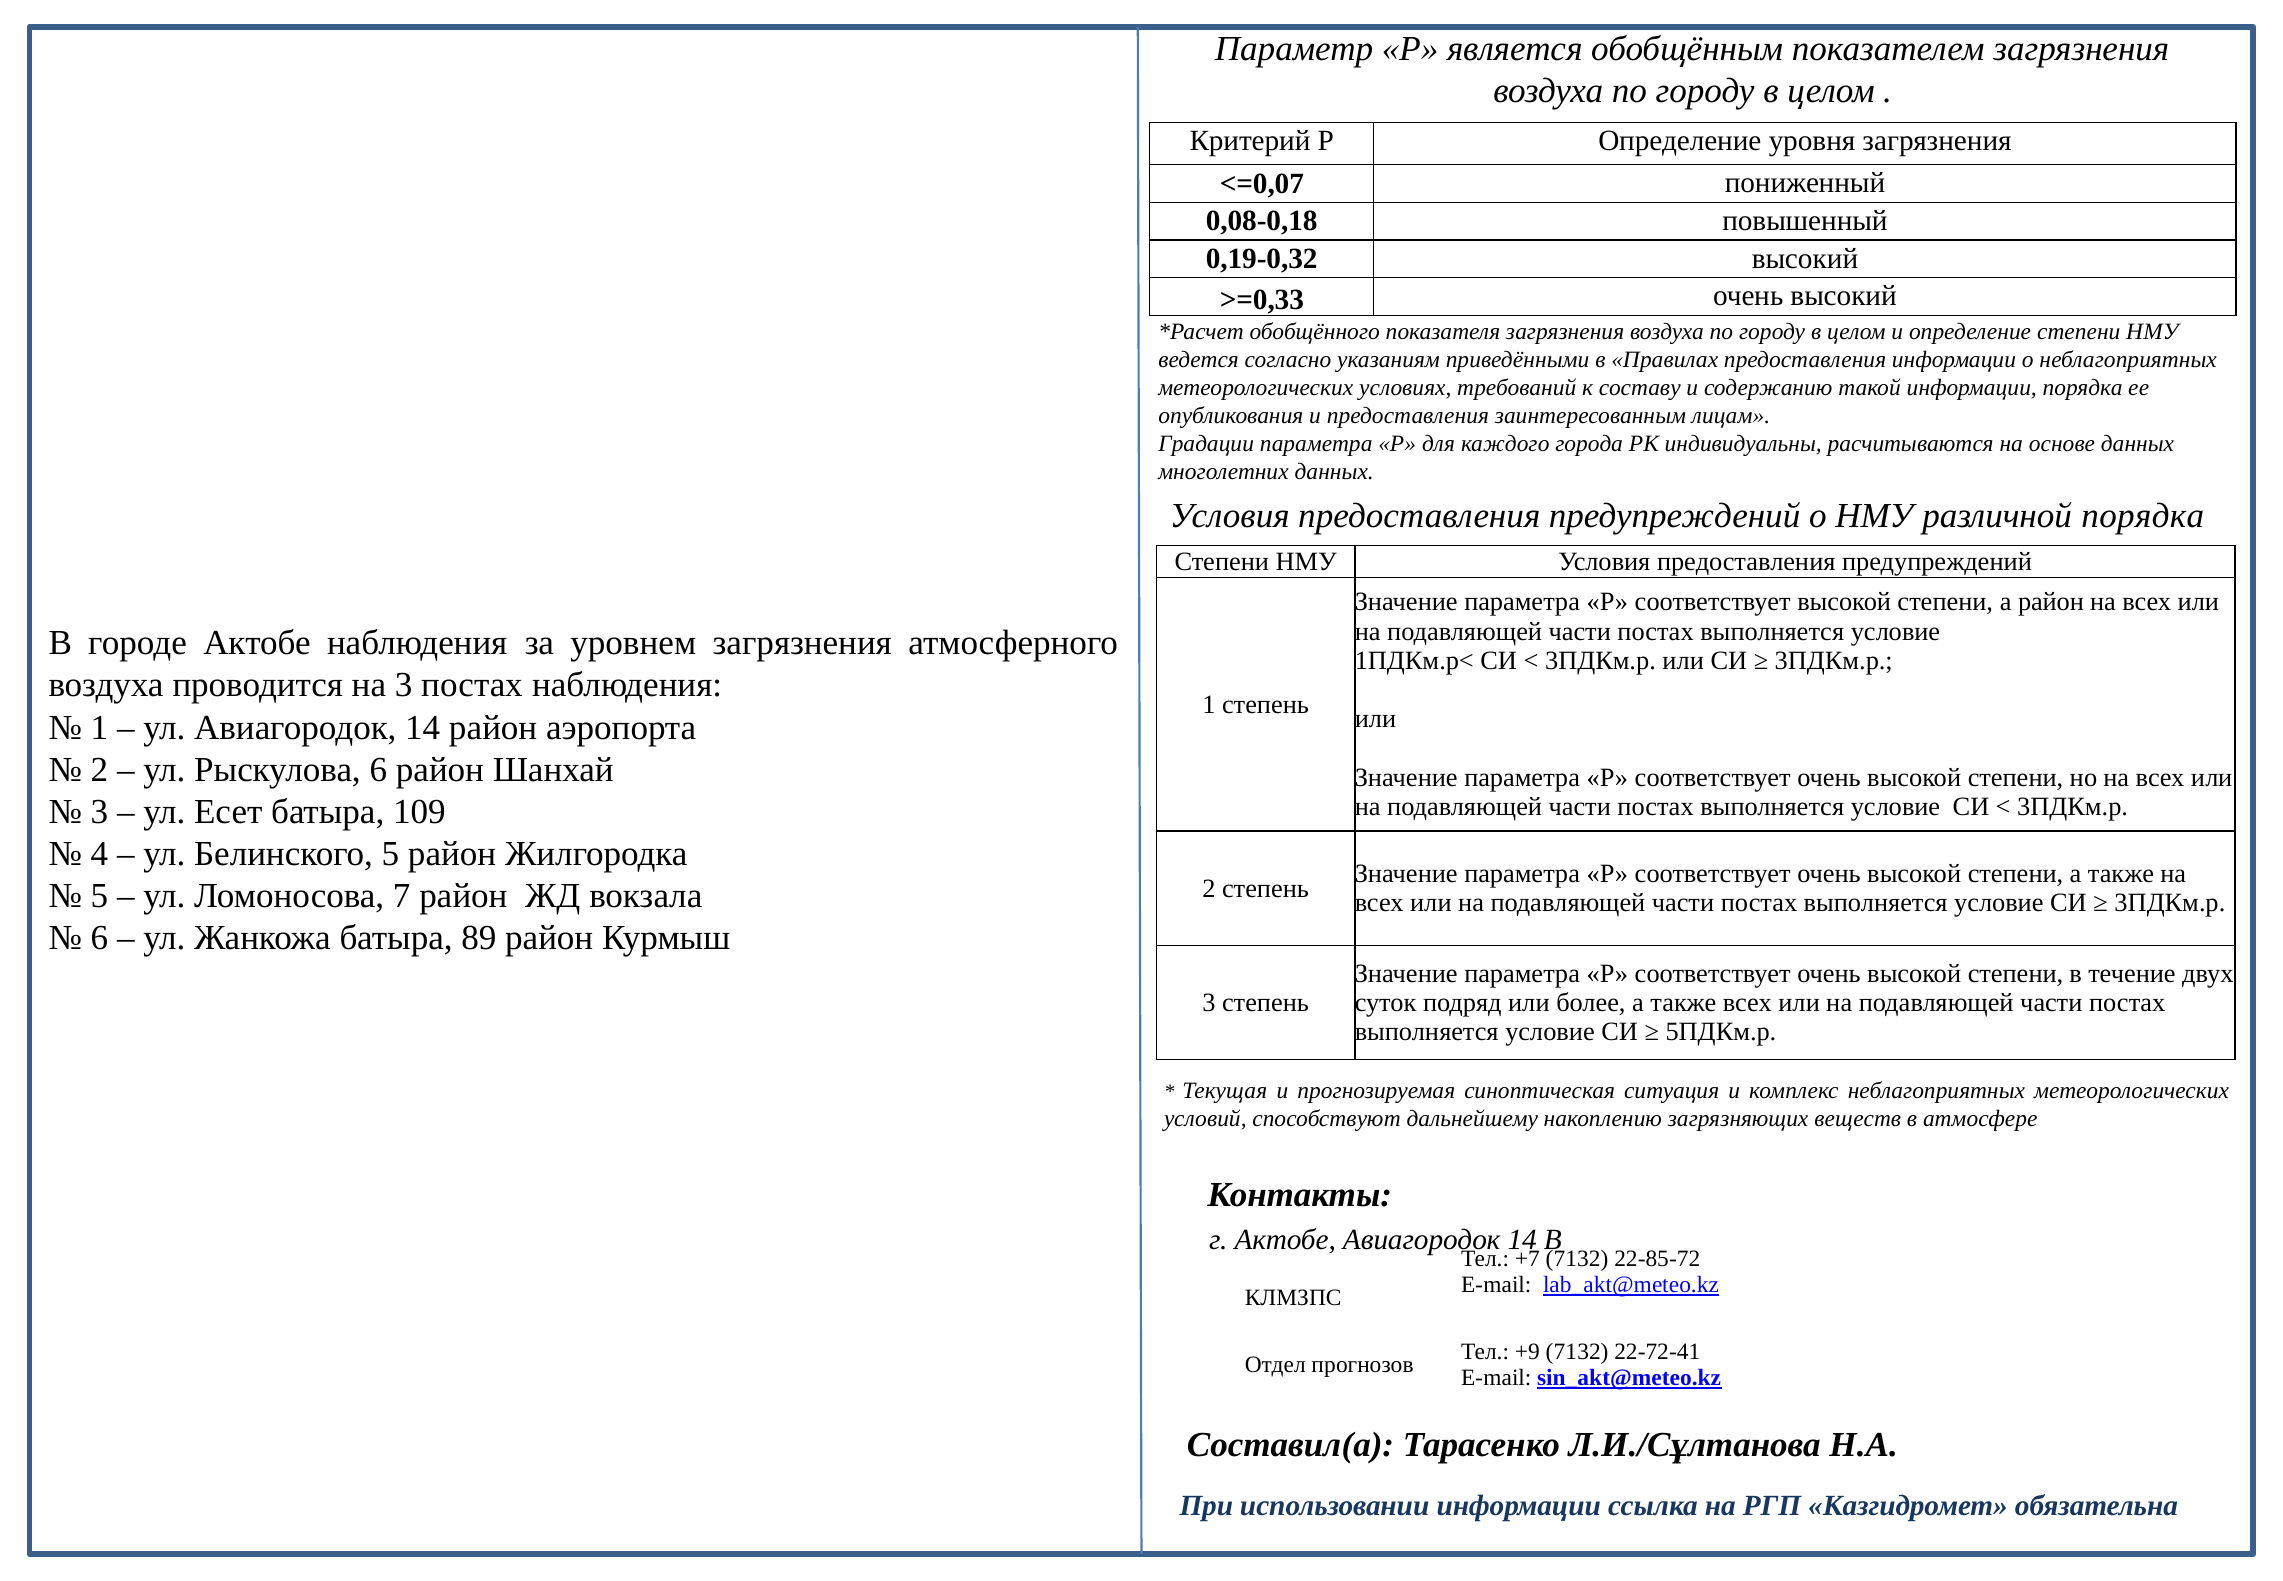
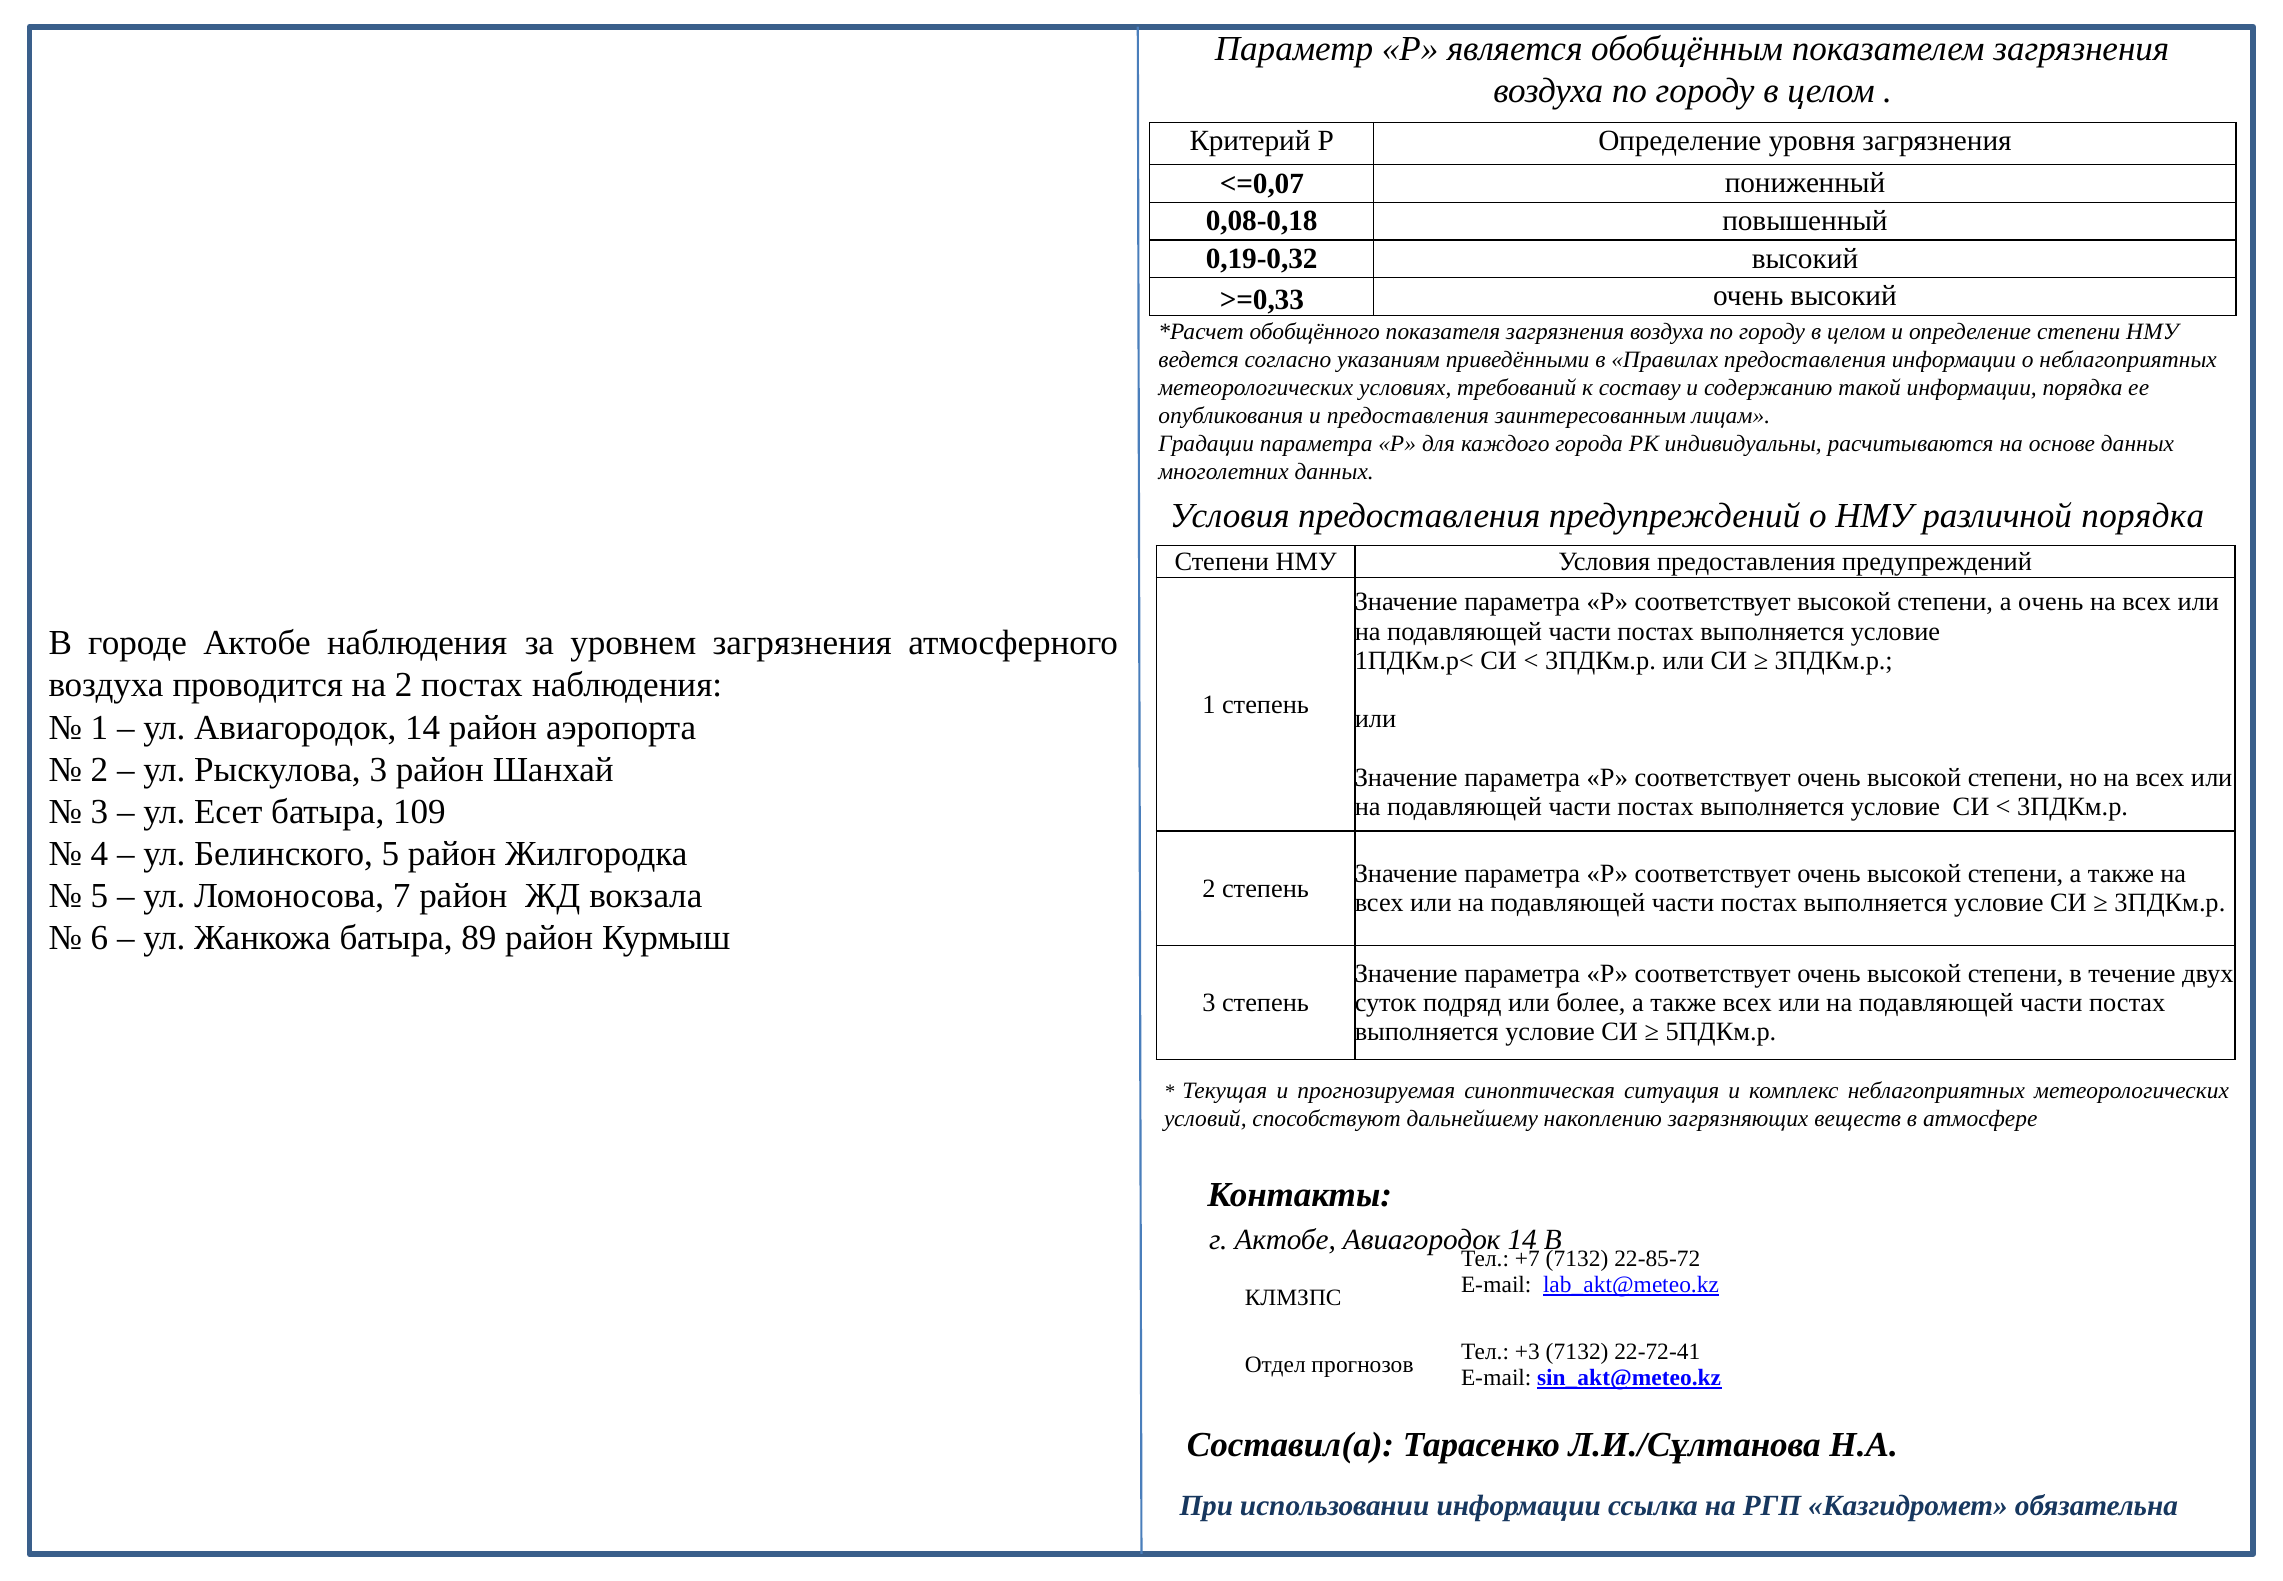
а район: район -> очень
на 3: 3 -> 2
Рыскулова 6: 6 -> 3
+9: +9 -> +3
